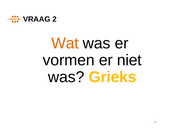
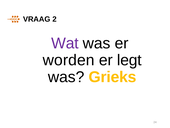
Wat colour: orange -> purple
vormen: vormen -> worden
niet: niet -> legt
